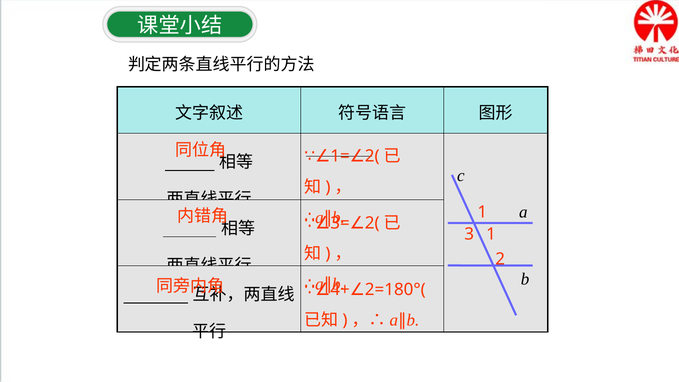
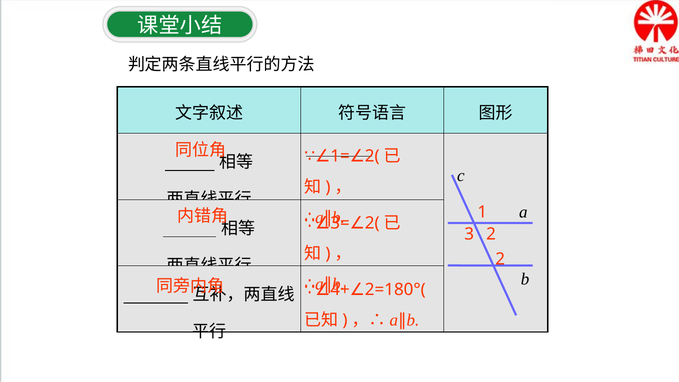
3 1: 1 -> 2
